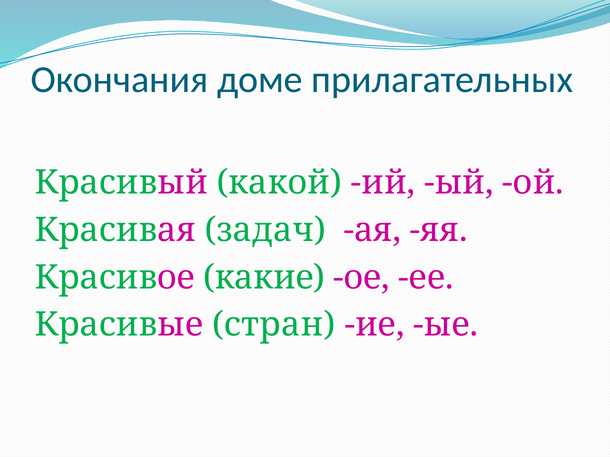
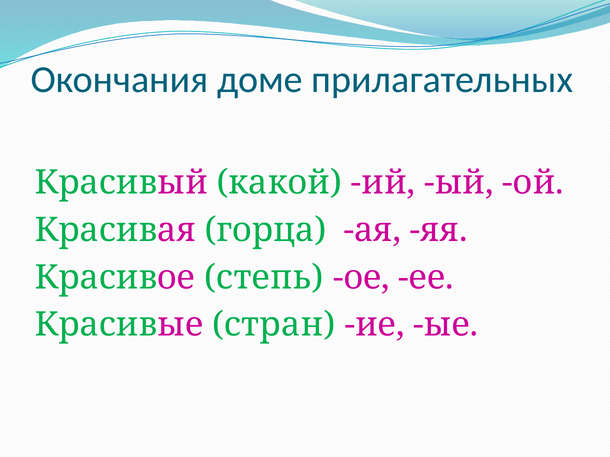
задач: задач -> горца
какие: какие -> степь
